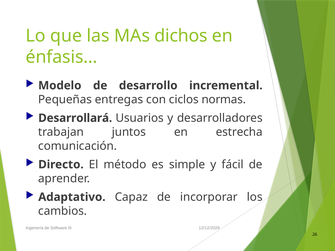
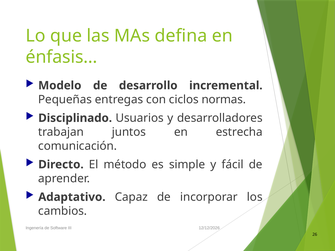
dichos: dichos -> defina
Desarrollará: Desarrollará -> Disciplinado
